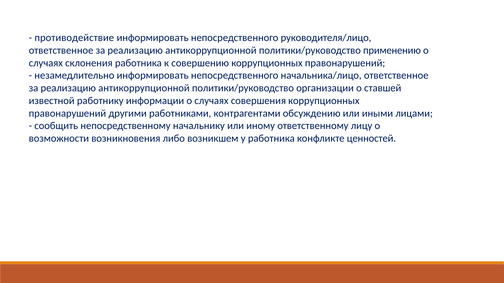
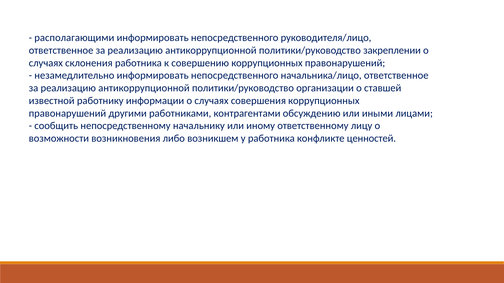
противодействие: противодействие -> располагающими
применению: применению -> закреплении
